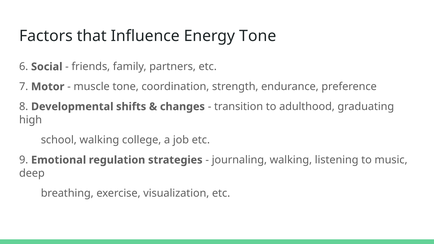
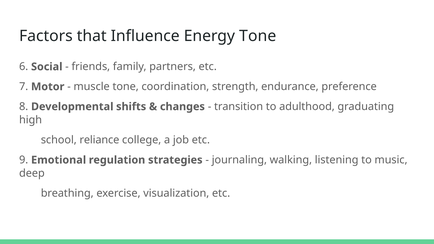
school walking: walking -> reliance
